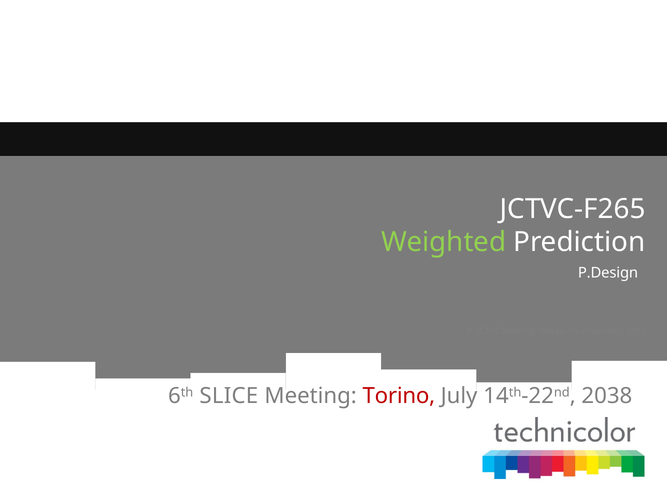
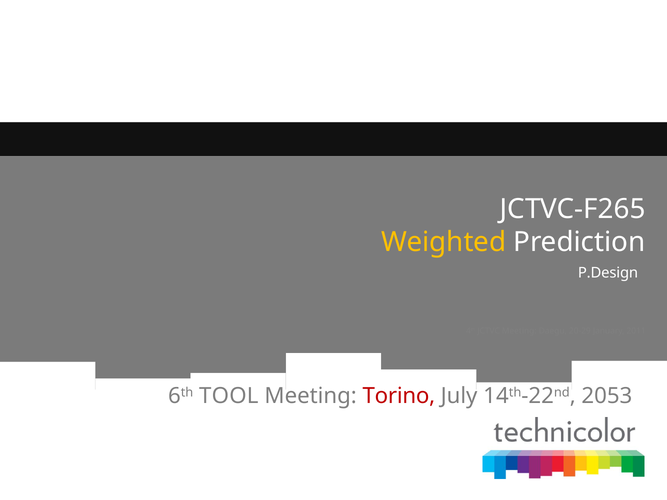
Weighted colour: light green -> yellow
SLICE: SLICE -> TOOL
2038: 2038 -> 2053
